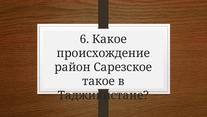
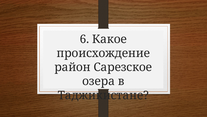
такое: такое -> озера
